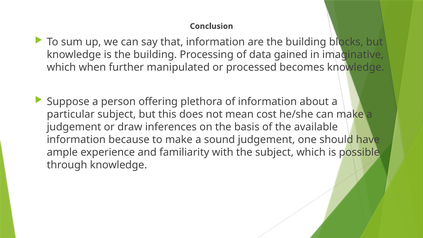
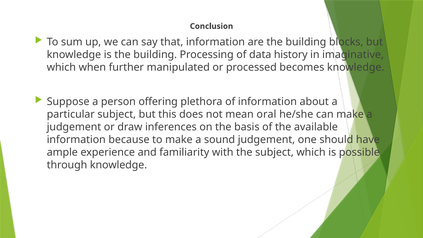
gained: gained -> history
cost: cost -> oral
